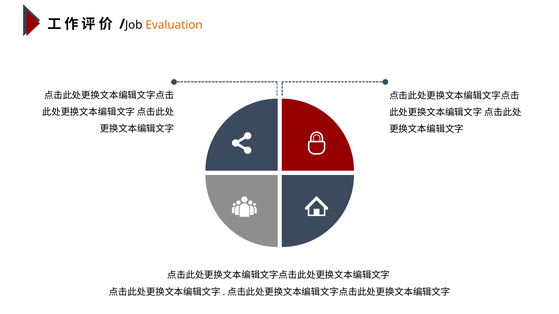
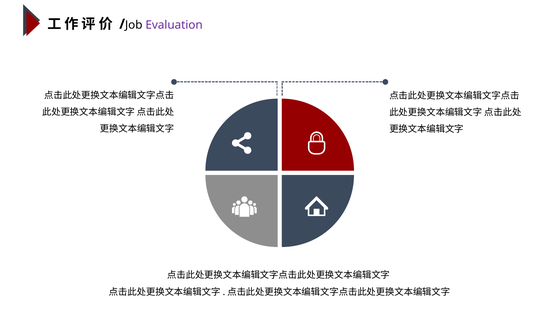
Evaluation colour: orange -> purple
